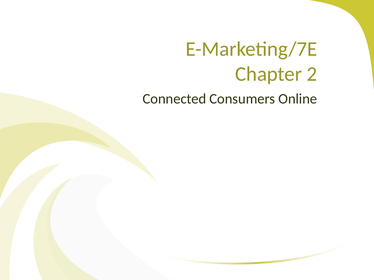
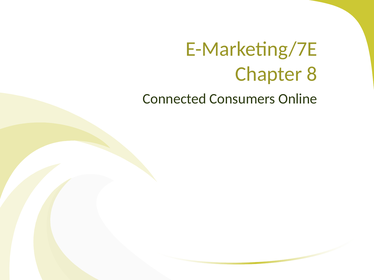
2: 2 -> 8
